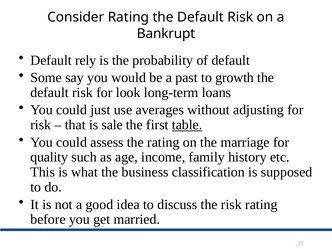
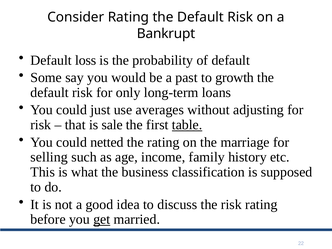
rely: rely -> loss
look: look -> only
assess: assess -> netted
quality: quality -> selling
get underline: none -> present
